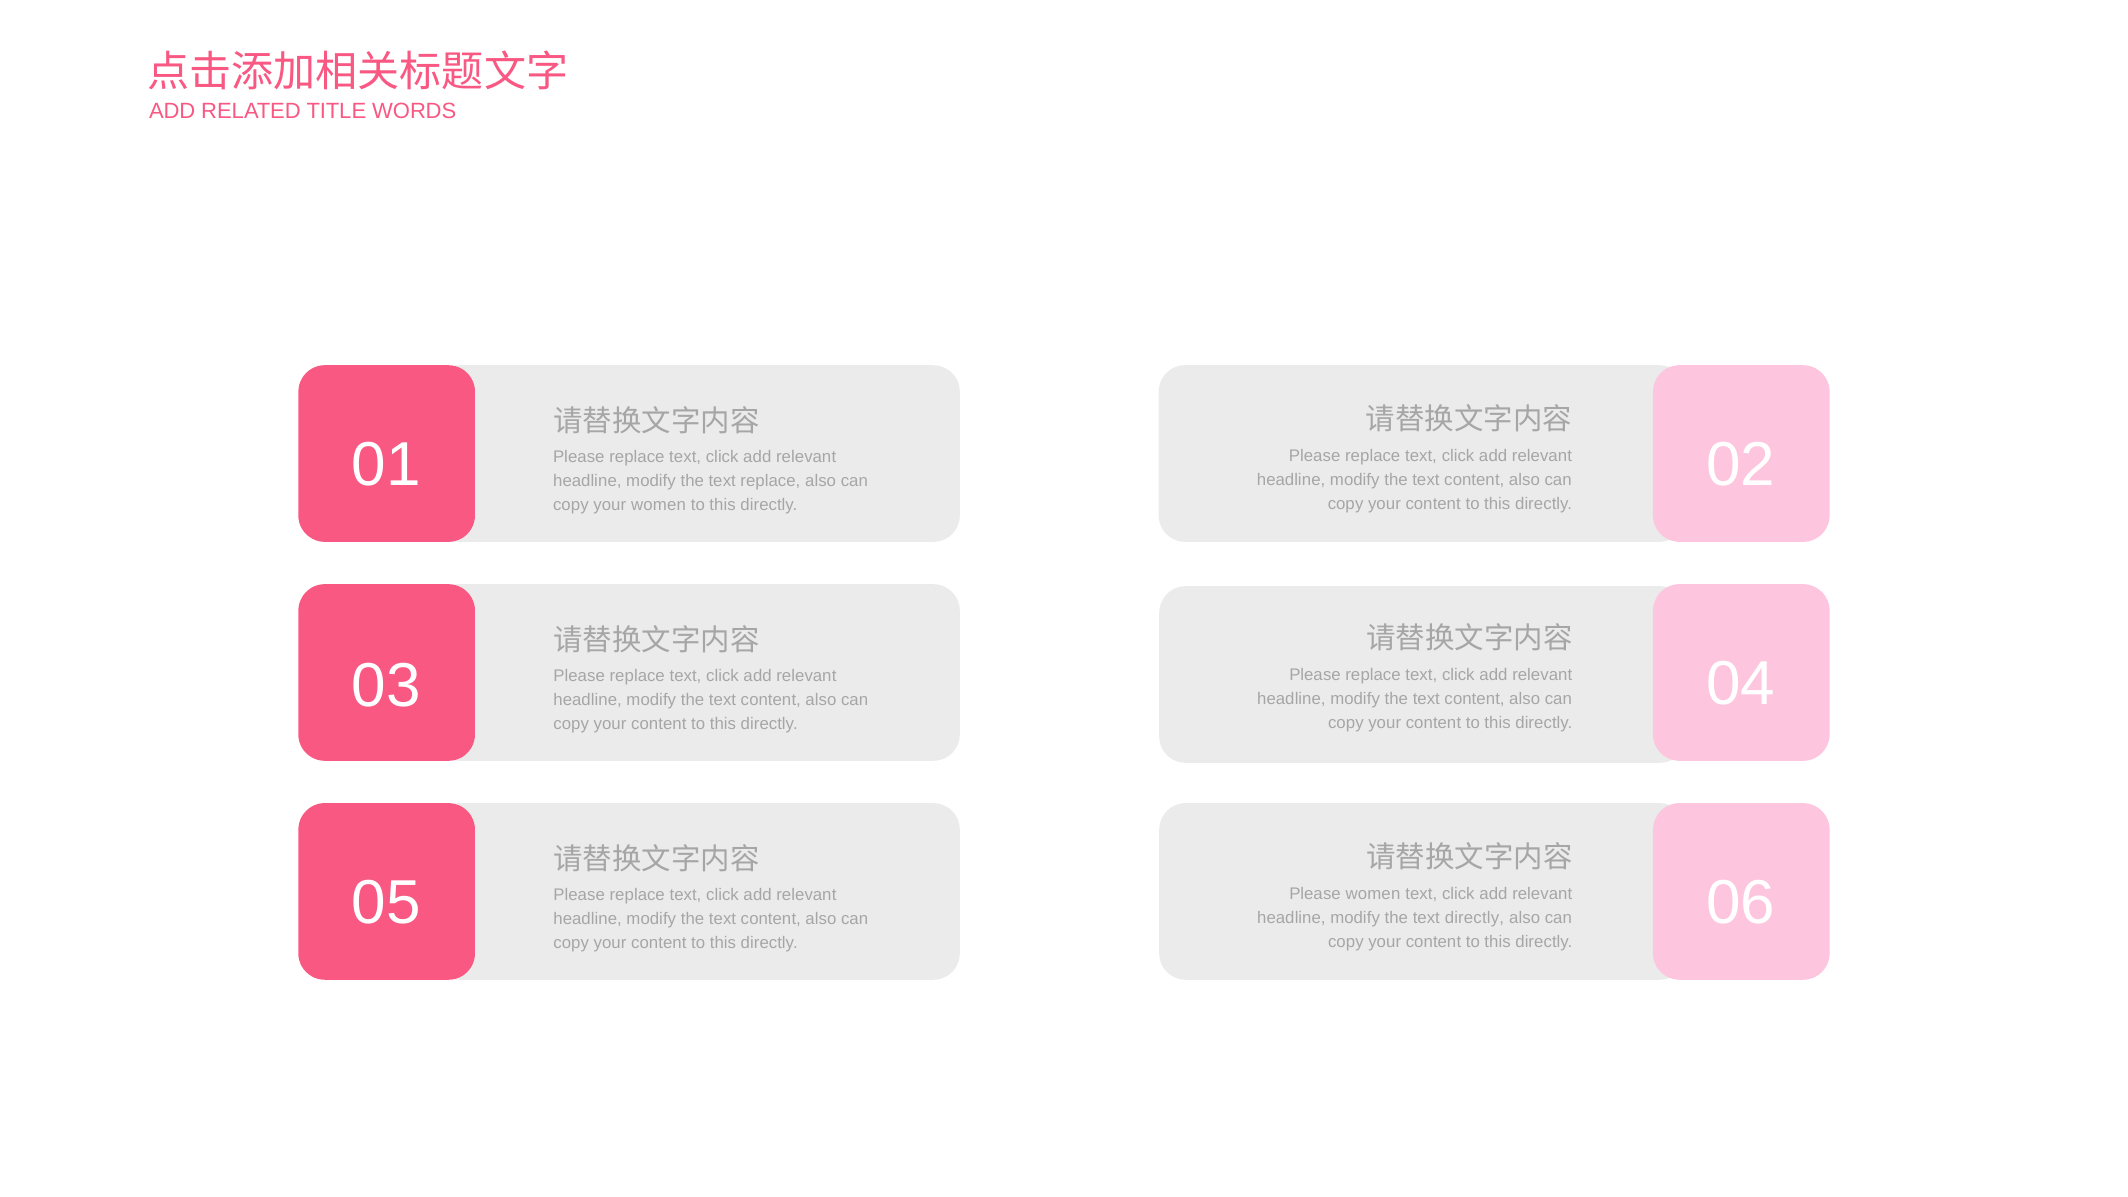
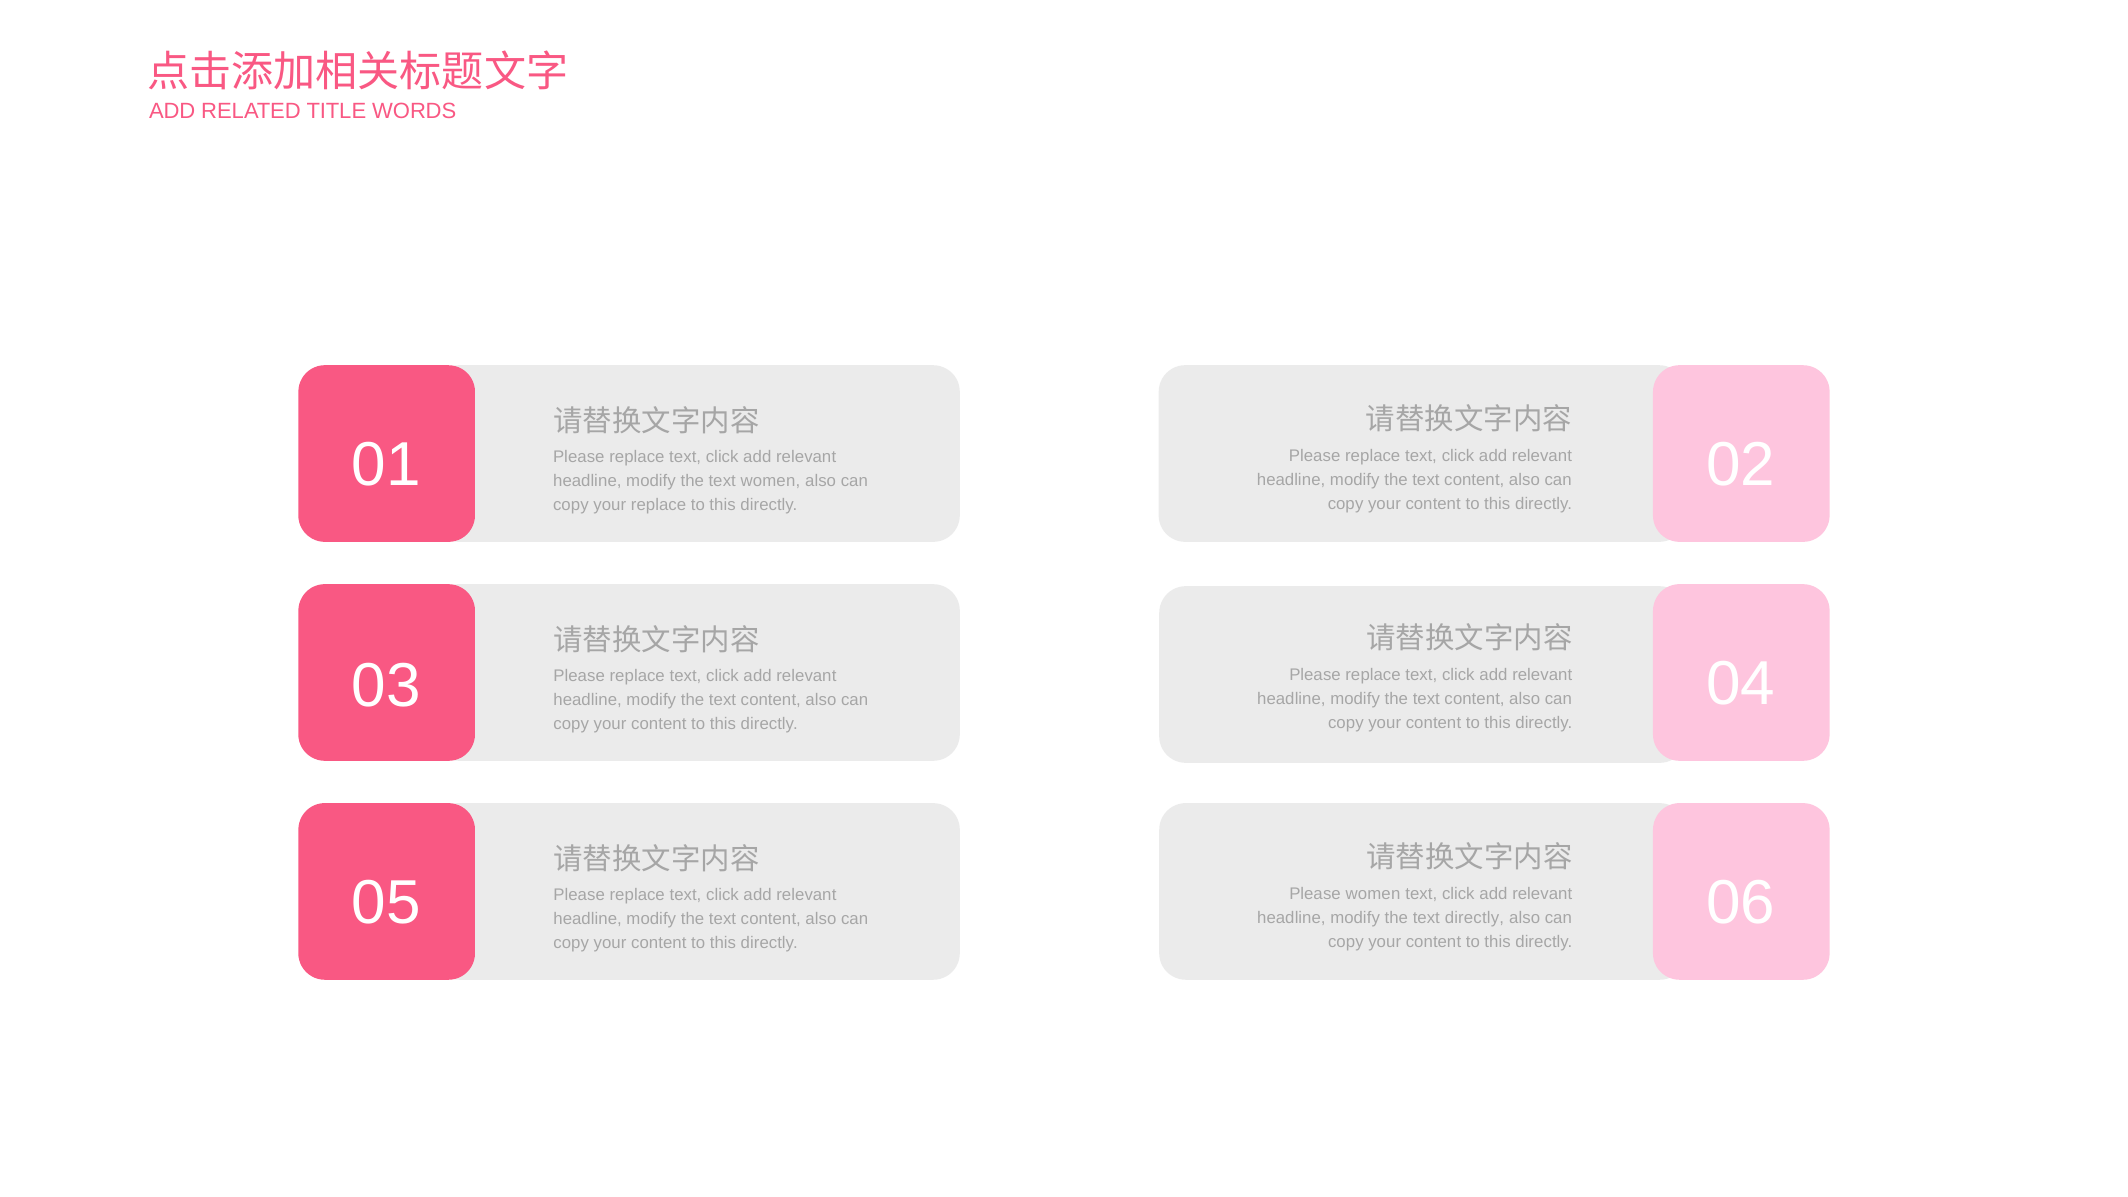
text replace: replace -> women
your women: women -> replace
